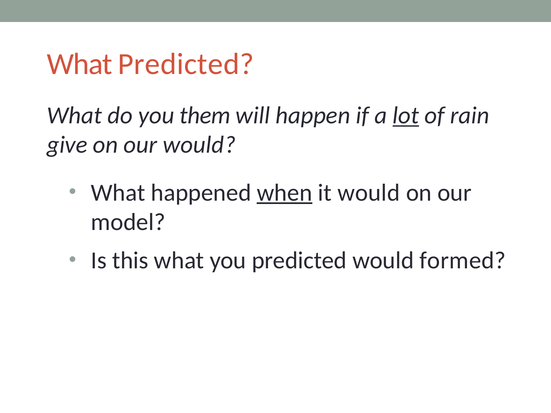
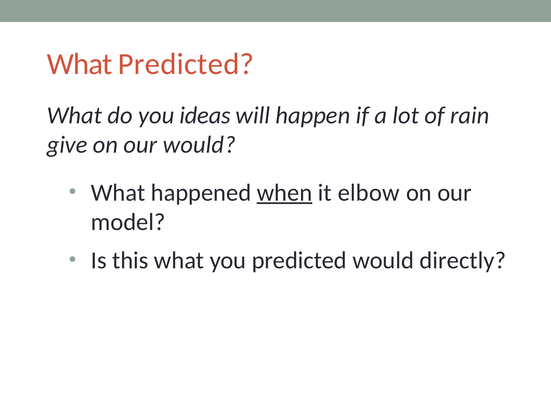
them: them -> ideas
lot underline: present -> none
it would: would -> elbow
formed: formed -> directly
